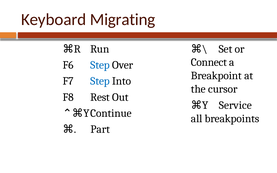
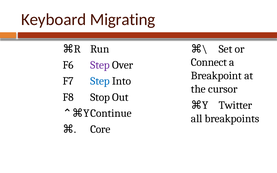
Step at (100, 65) colour: blue -> purple
Rest: Rest -> Stop
Service: Service -> Twitter
Part: Part -> Core
